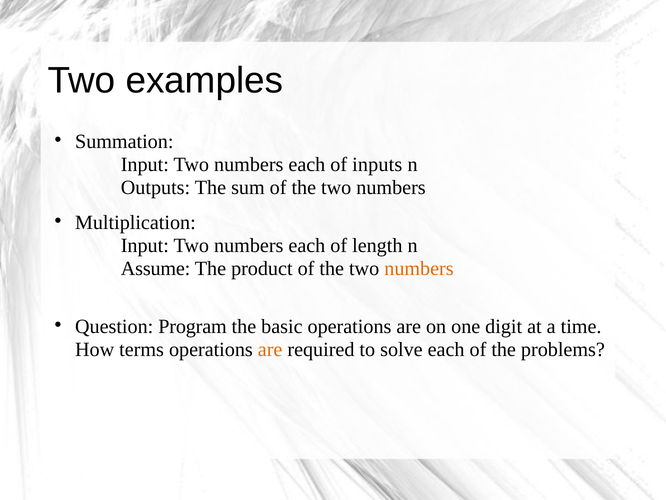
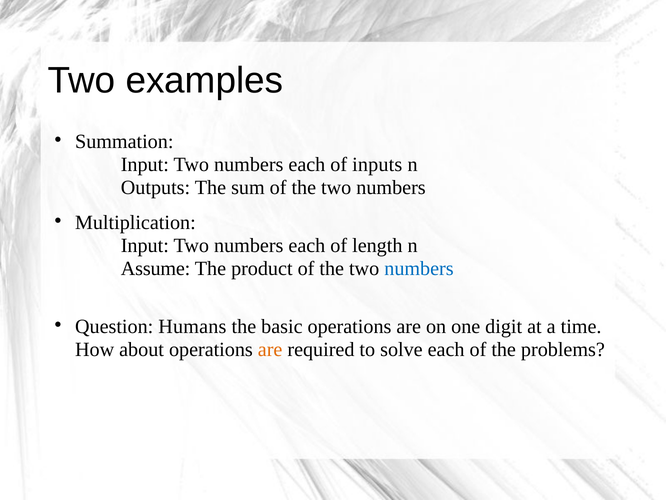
numbers at (419, 268) colour: orange -> blue
Program: Program -> Humans
terms: terms -> about
